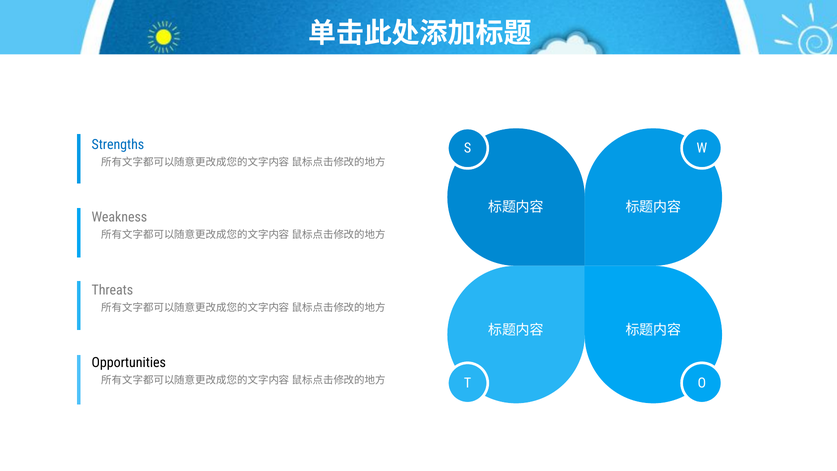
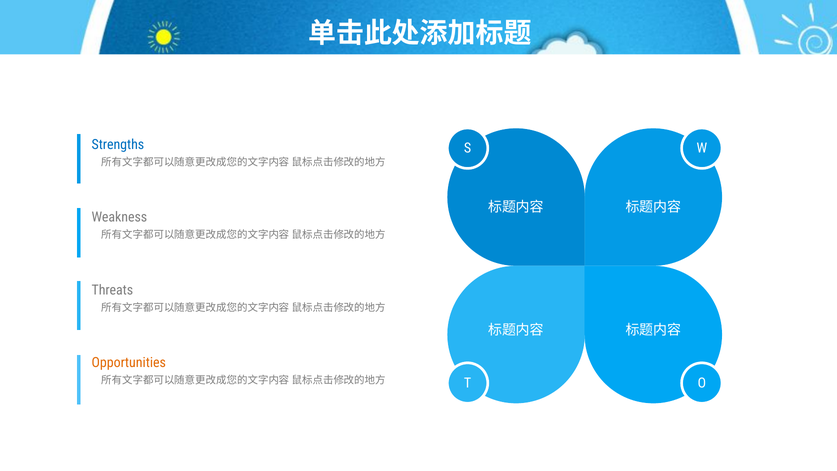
Opportunities colour: black -> orange
